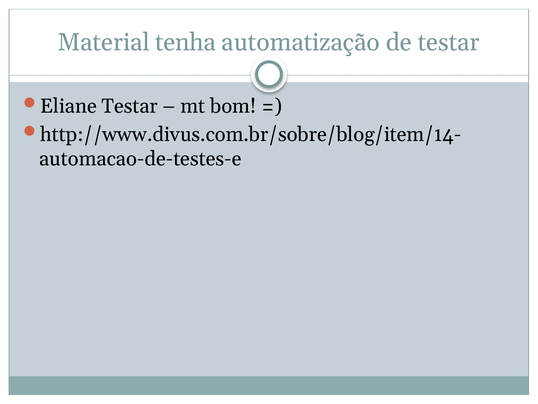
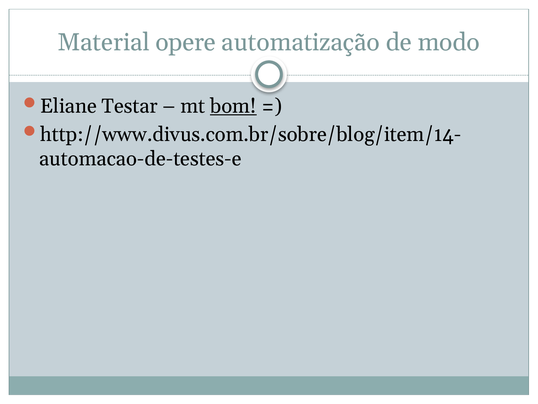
tenha: tenha -> opere
de testar: testar -> modo
bom underline: none -> present
